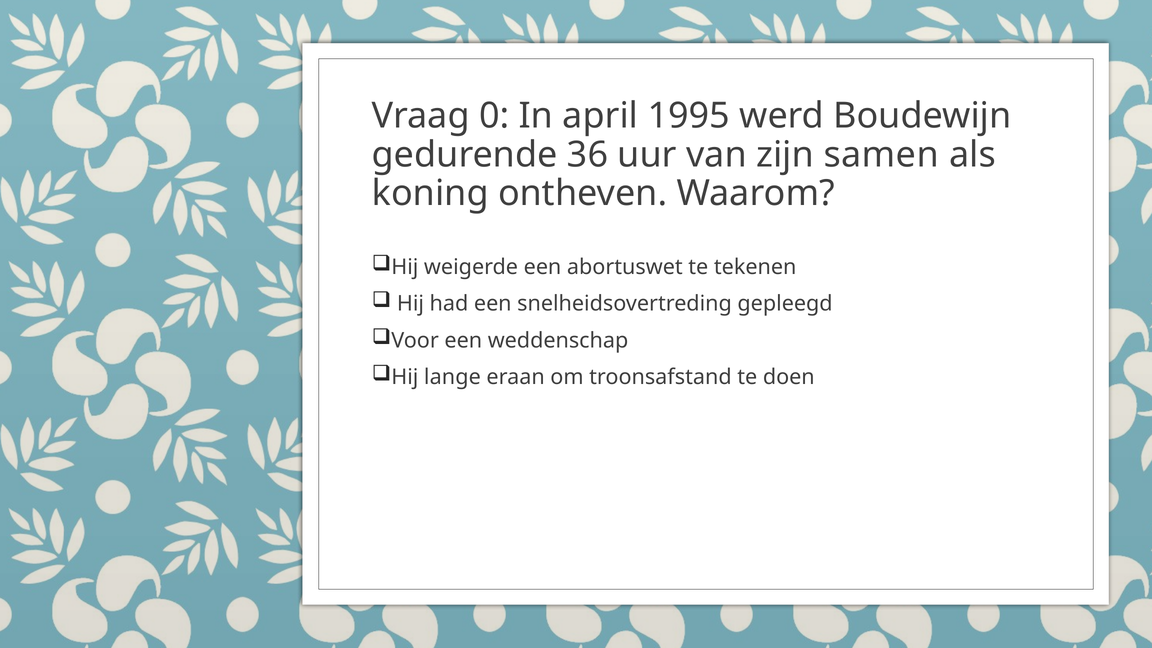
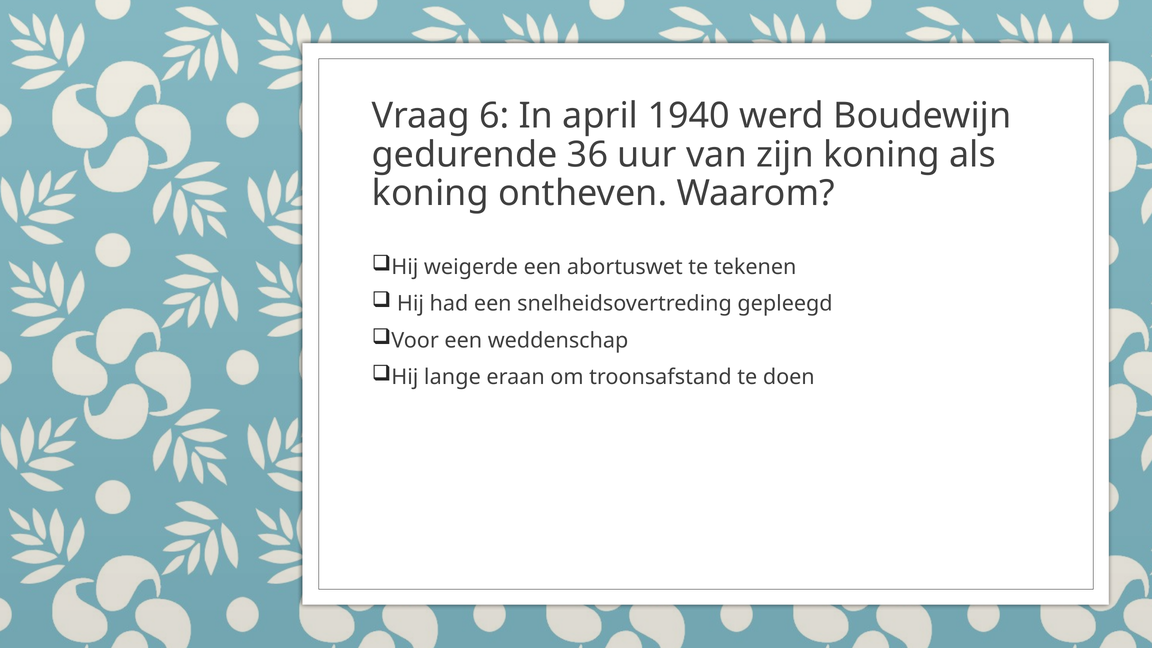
0: 0 -> 6
1995: 1995 -> 1940
zijn samen: samen -> koning
